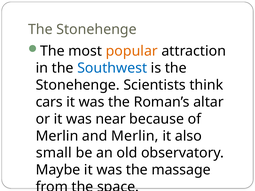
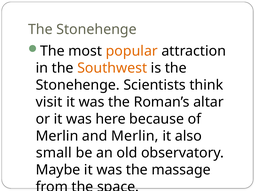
Southwest colour: blue -> orange
cars: cars -> visit
near: near -> here
